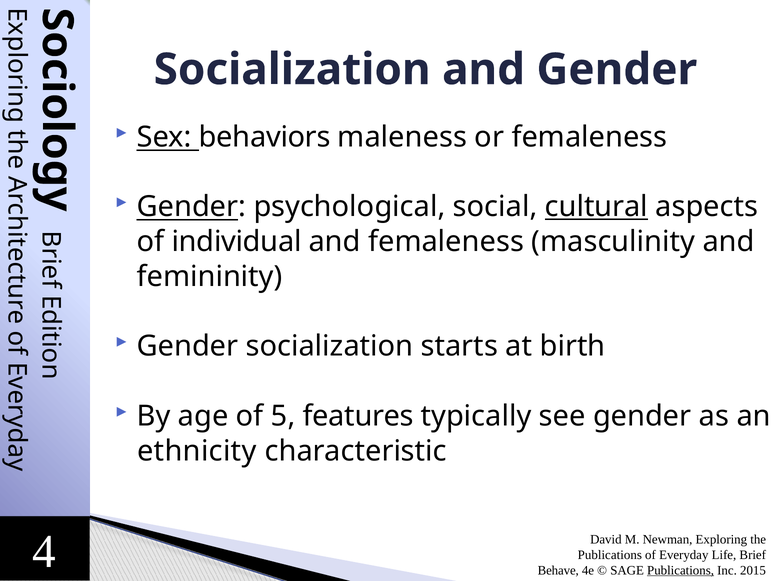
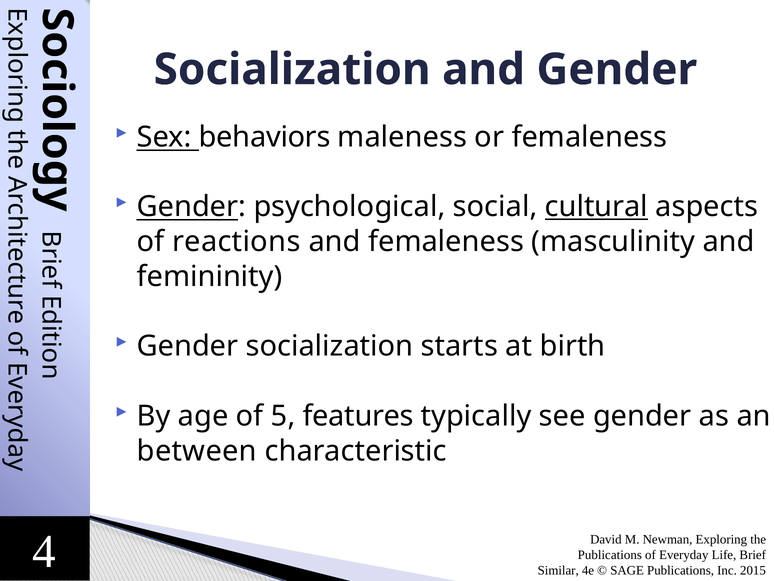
individual: individual -> reactions
ethnicity: ethnicity -> between
Behave: Behave -> Similar
Publications at (681, 570) underline: present -> none
